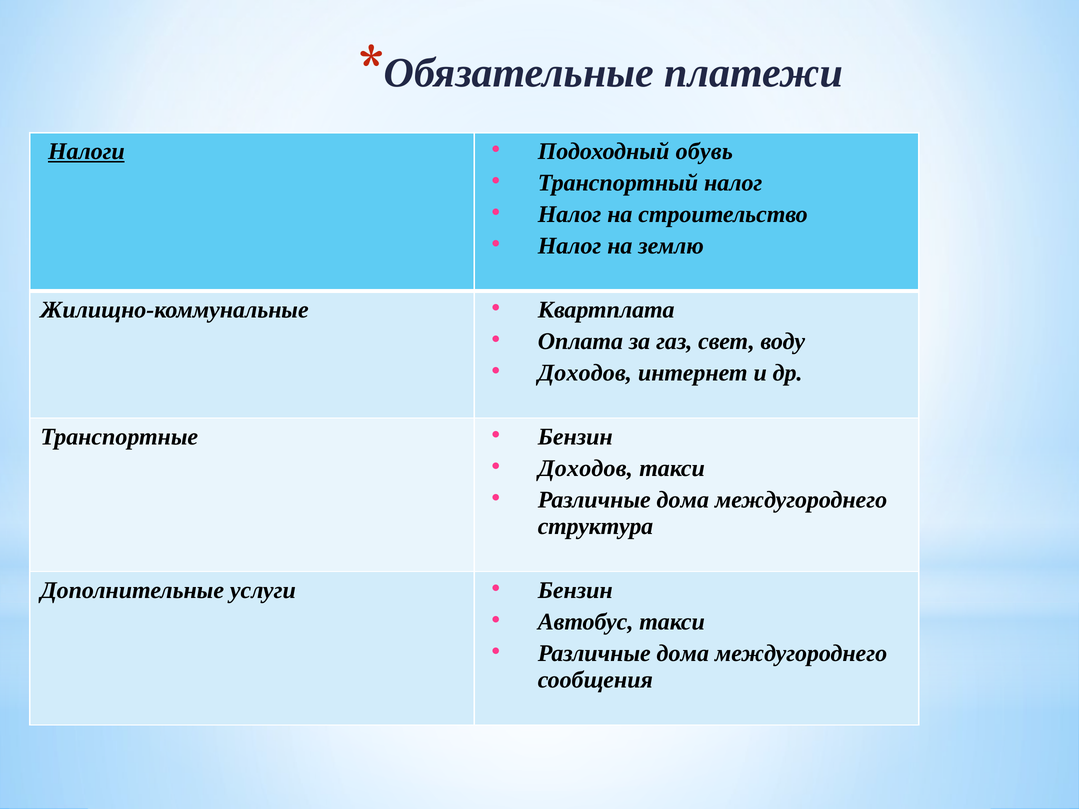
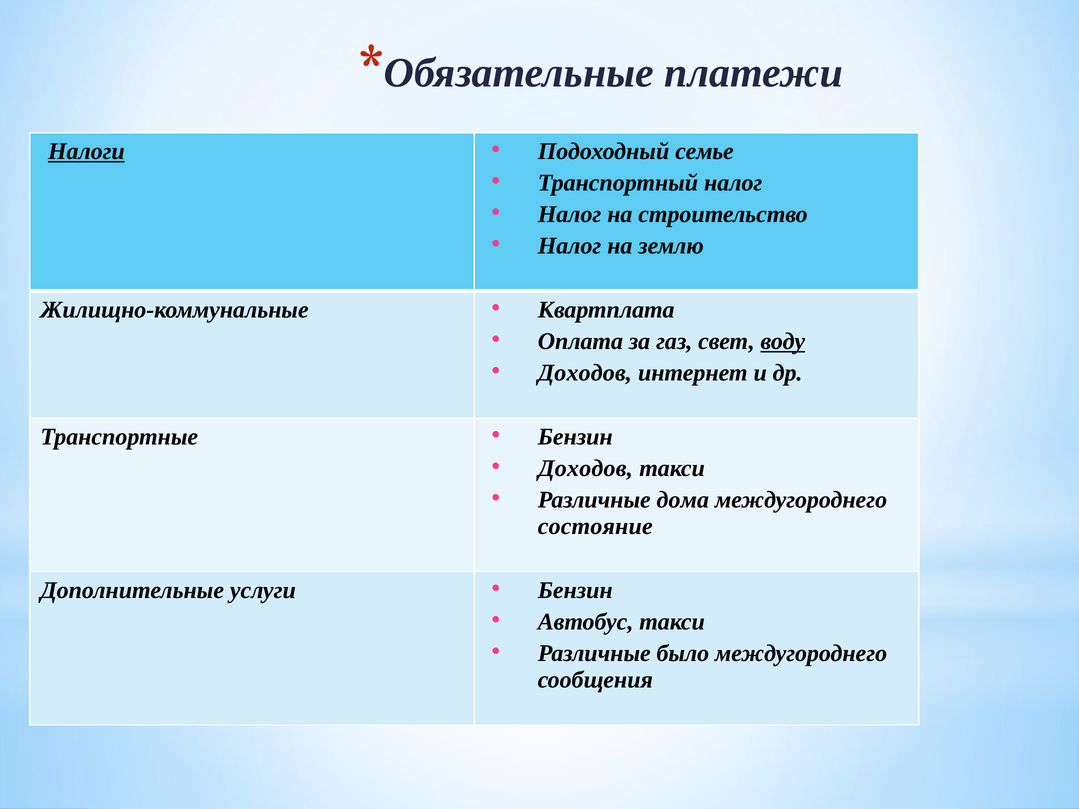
обувь: обувь -> семье
воду underline: none -> present
структура: структура -> состояние
дома at (683, 653): дома -> было
